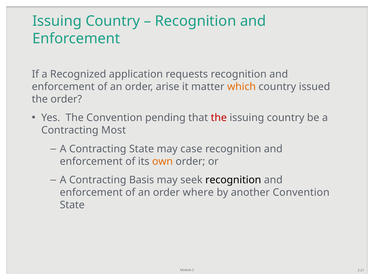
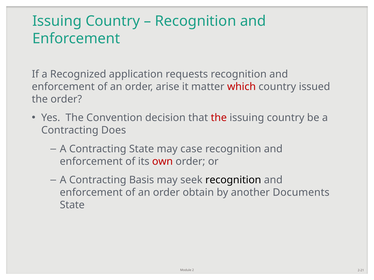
which colour: orange -> red
pending: pending -> decision
Most: Most -> Does
own colour: orange -> red
where: where -> obtain
another Convention: Convention -> Documents
